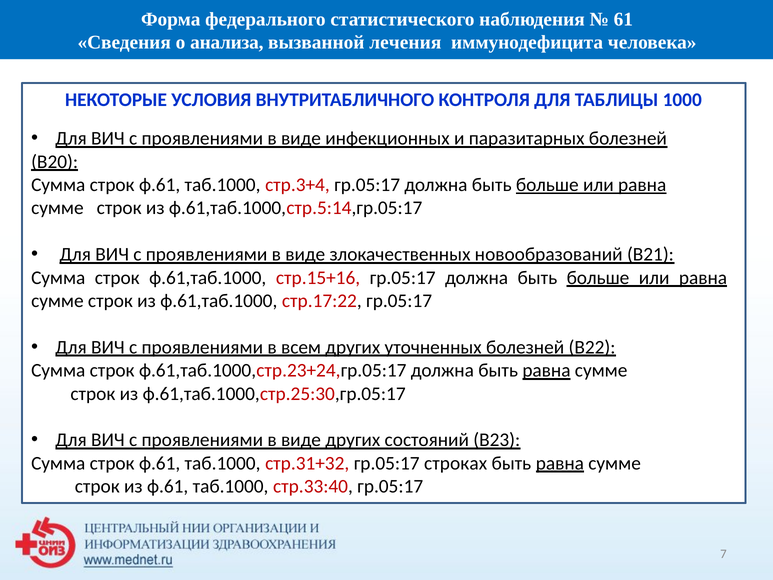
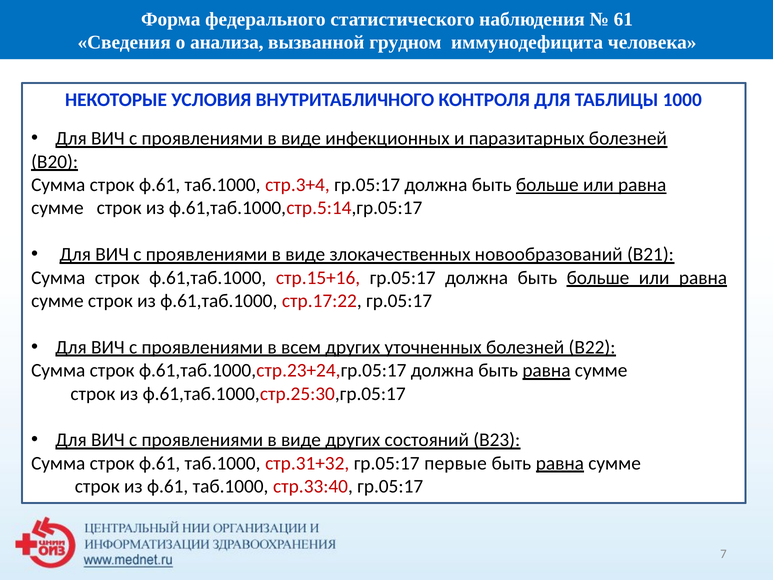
лечения: лечения -> грудном
строках: строках -> первые
